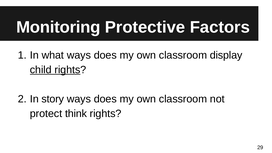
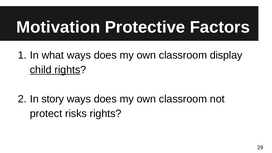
Monitoring: Monitoring -> Motivation
think: think -> risks
